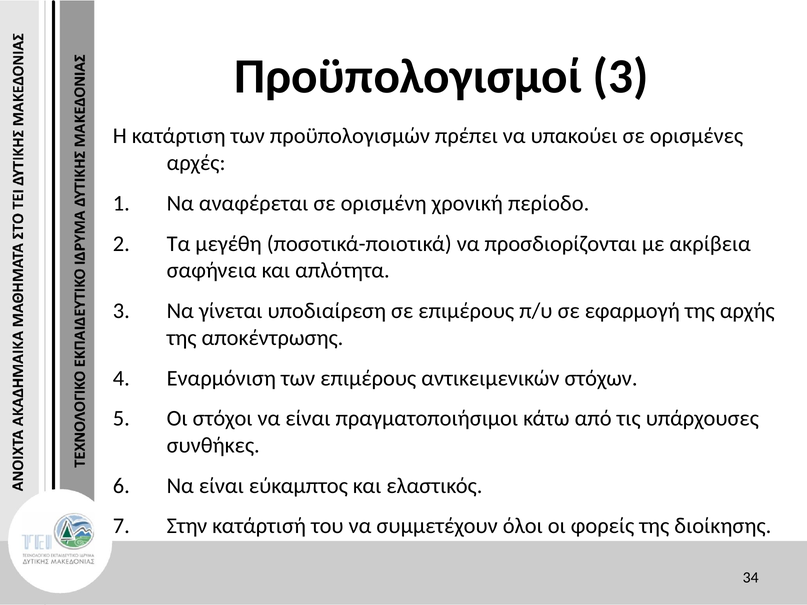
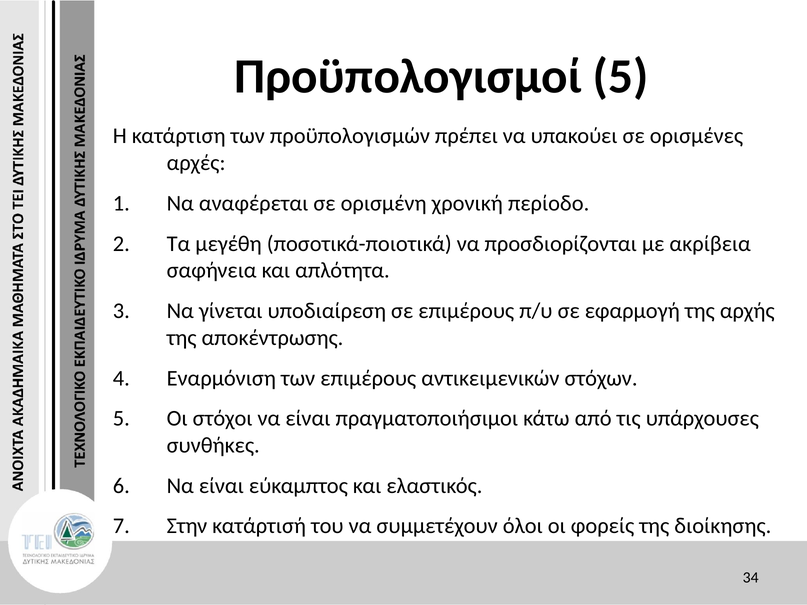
Προϋπολογισμοί 3: 3 -> 5
